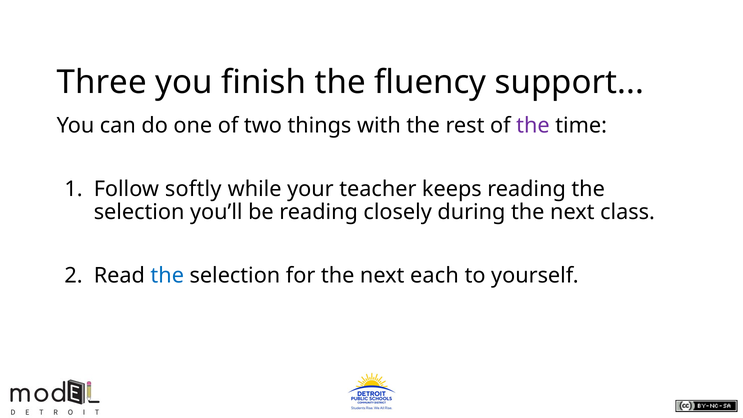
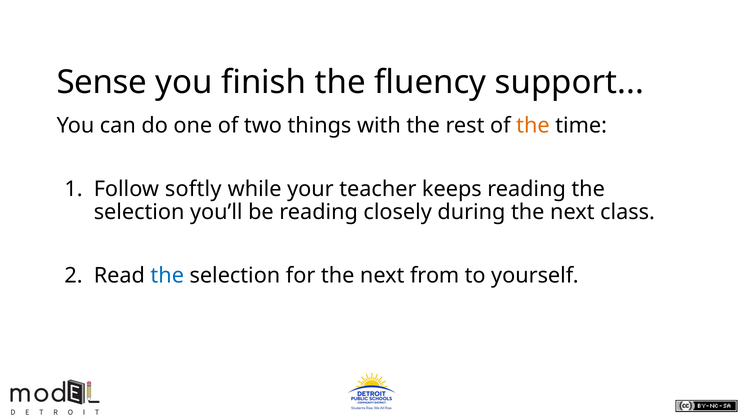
Three: Three -> Sense
the at (533, 126) colour: purple -> orange
each: each -> from
